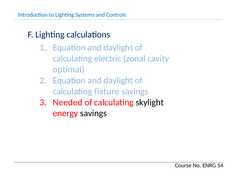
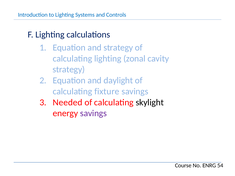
daylight at (118, 48): daylight -> strategy
calculating electric: electric -> lighting
optimal at (69, 70): optimal -> strategy
savings at (93, 113) colour: black -> purple
